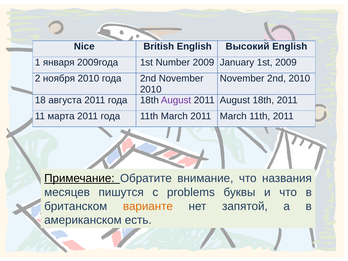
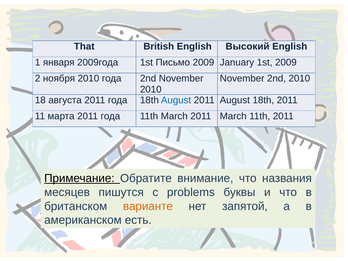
Nice: Nice -> That
Number: Number -> Письмо
August at (176, 100) colour: purple -> blue
